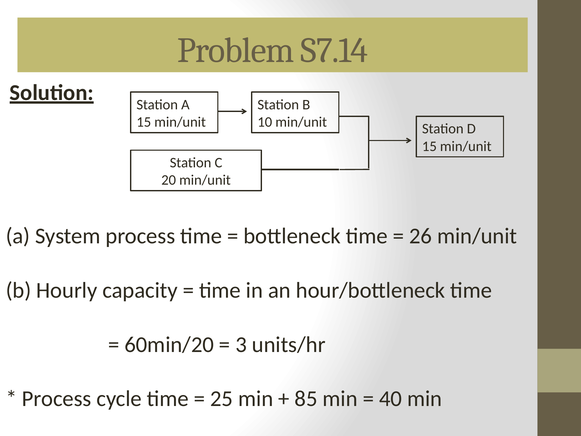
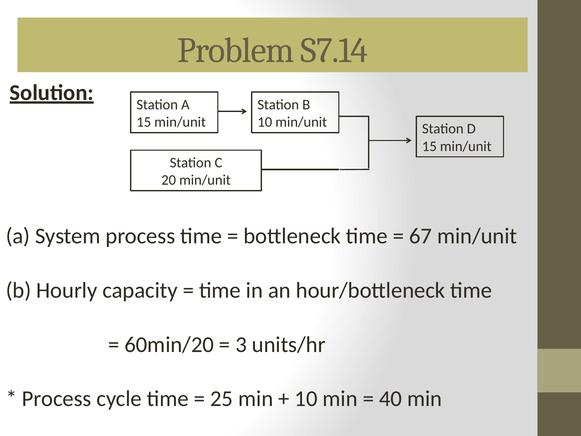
26: 26 -> 67
85 at (306, 399): 85 -> 10
